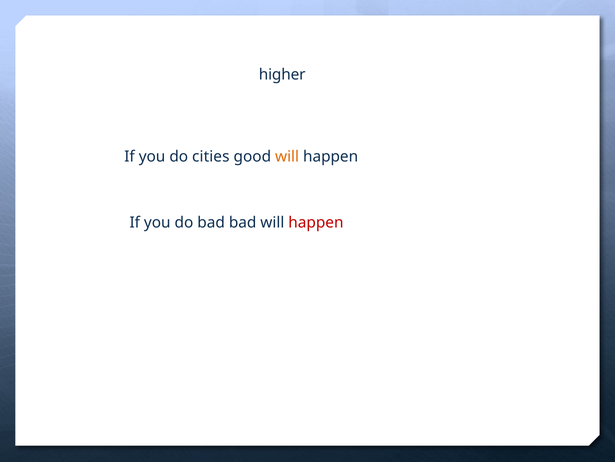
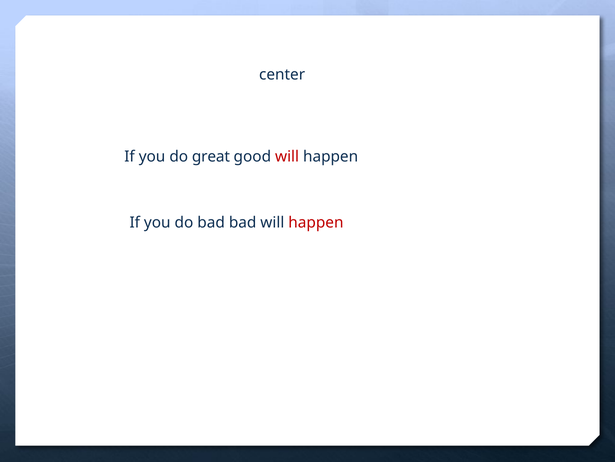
higher: higher -> center
cities: cities -> great
will at (287, 156) colour: orange -> red
